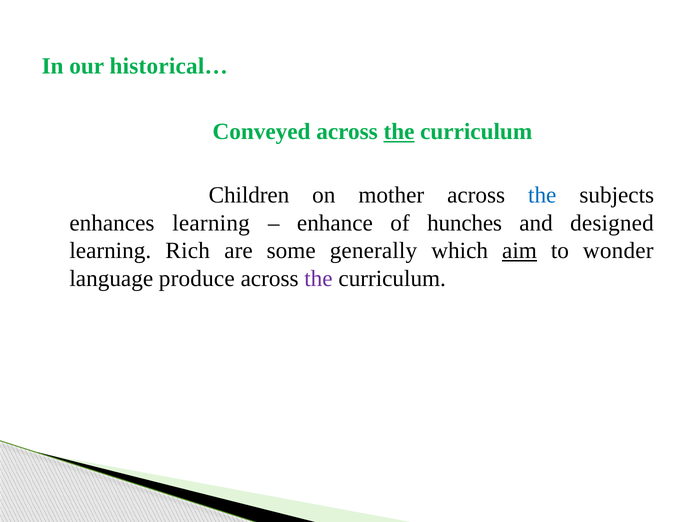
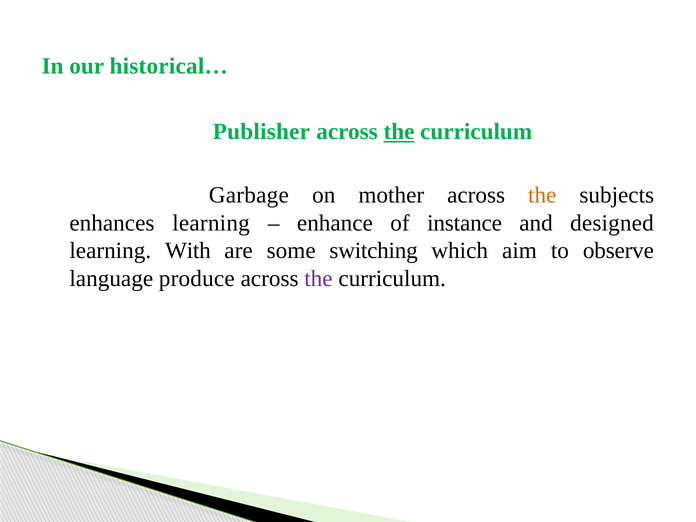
Conveyed: Conveyed -> Publisher
Children: Children -> Garbage
the at (542, 195) colour: blue -> orange
hunches: hunches -> instance
Rich: Rich -> With
generally: generally -> switching
aim underline: present -> none
wonder: wonder -> observe
